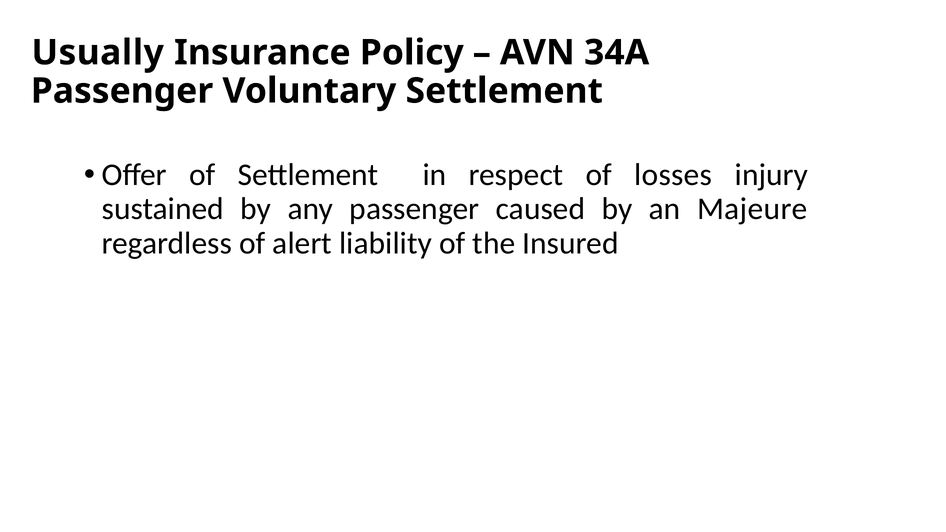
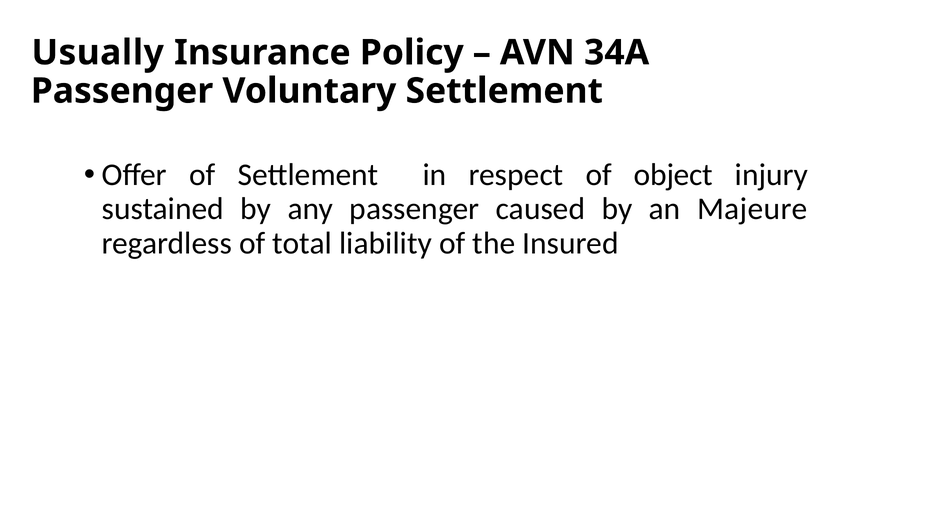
losses: losses -> object
alert: alert -> total
